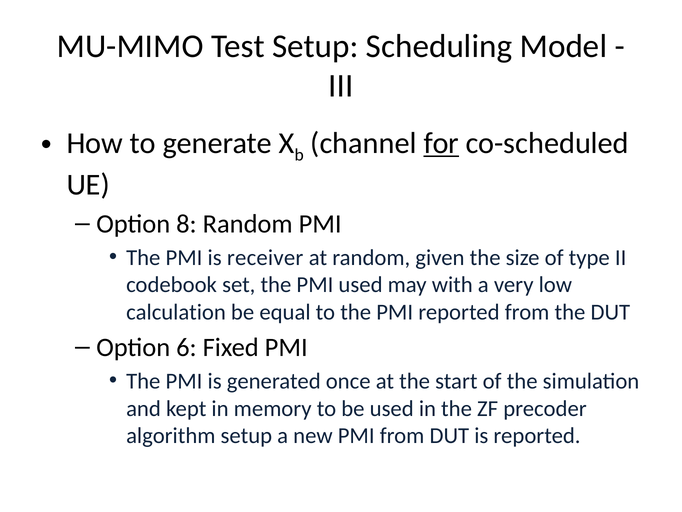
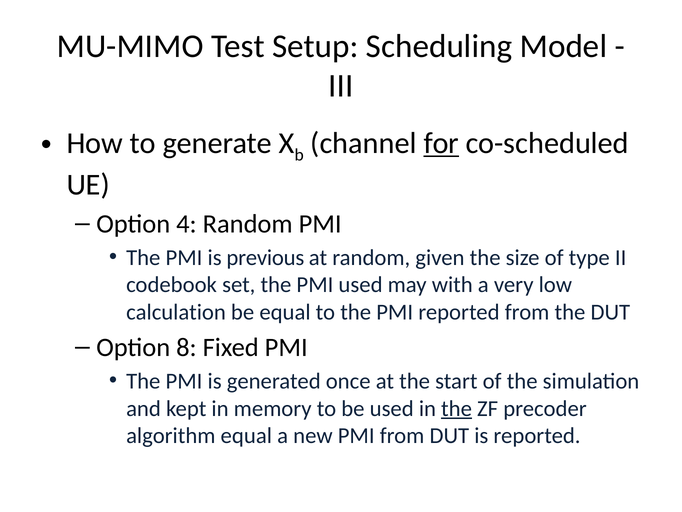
8: 8 -> 4
receiver: receiver -> previous
6: 6 -> 8
the at (457, 408) underline: none -> present
algorithm setup: setup -> equal
